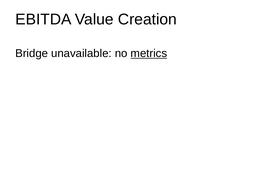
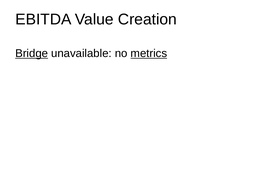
Bridge underline: none -> present
